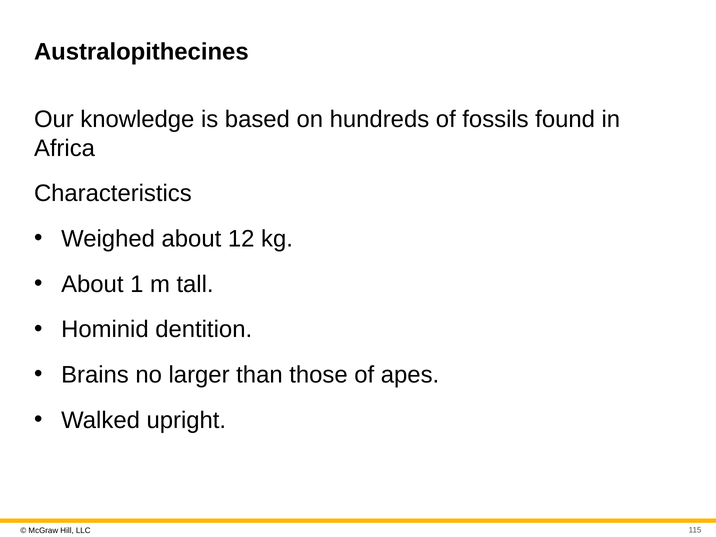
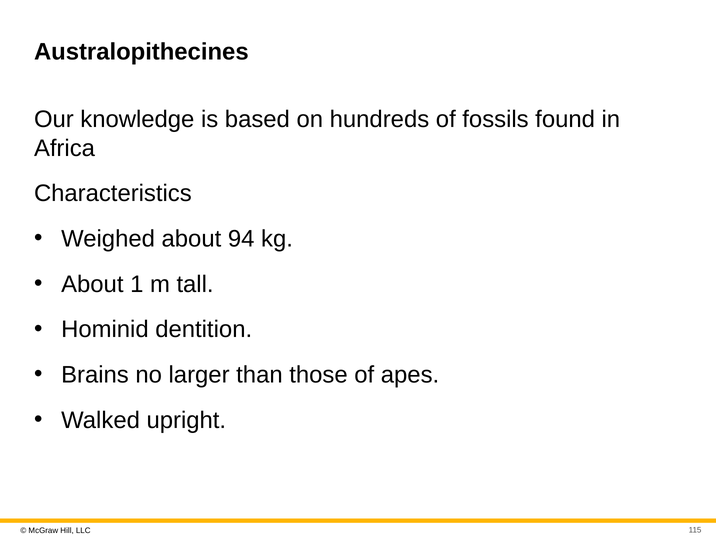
12: 12 -> 94
